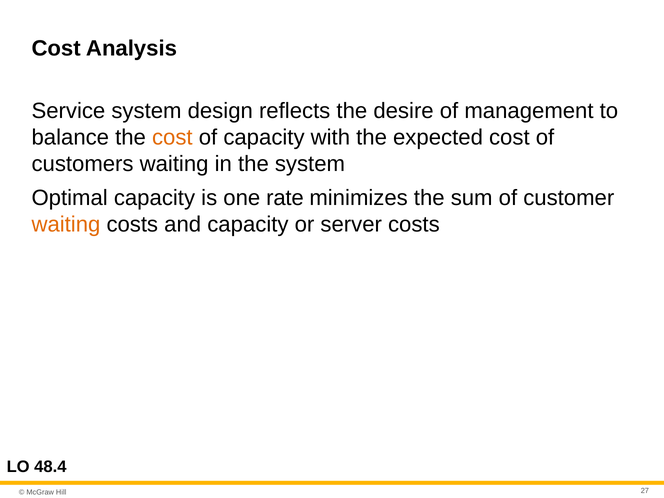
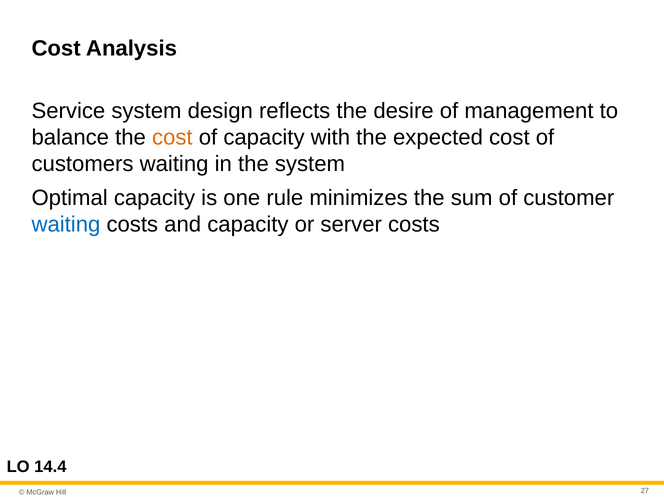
rate: rate -> rule
waiting at (66, 224) colour: orange -> blue
48.4: 48.4 -> 14.4
